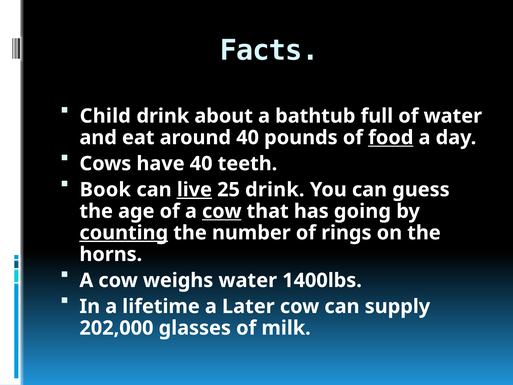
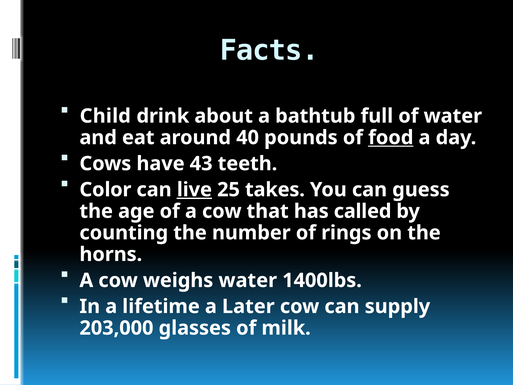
have 40: 40 -> 43
Book: Book -> Color
25 drink: drink -> takes
cow at (222, 211) underline: present -> none
going: going -> called
counting underline: present -> none
202,000: 202,000 -> 203,000
